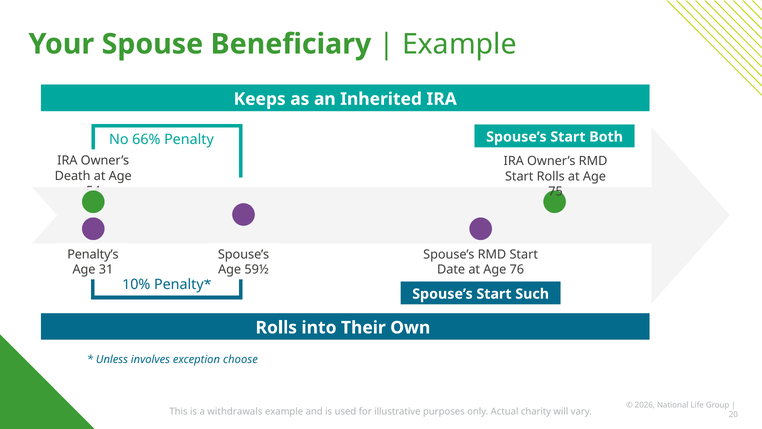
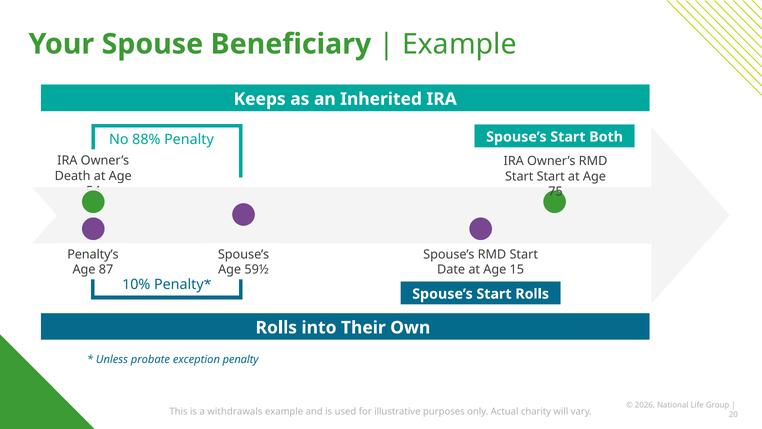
66%: 66% -> 88%
Start Rolls: Rolls -> Start
31: 31 -> 87
76: 76 -> 15
Start Such: Such -> Rolls
involves: involves -> probate
exception choose: choose -> penalty
